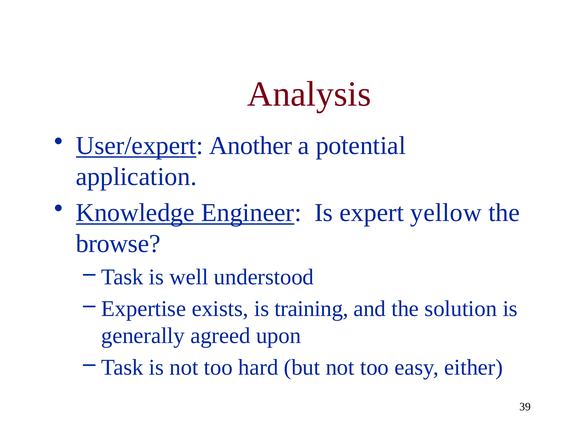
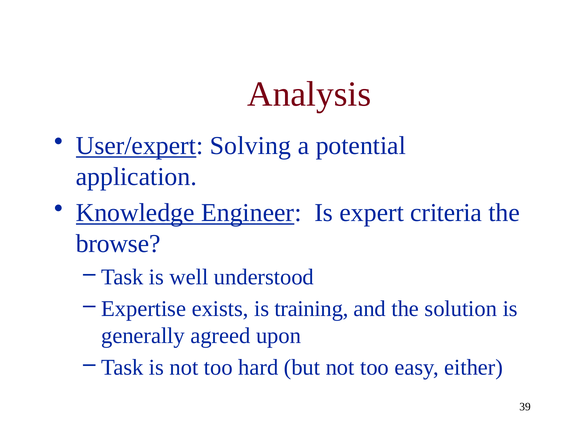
Another: Another -> Solving
yellow: yellow -> criteria
